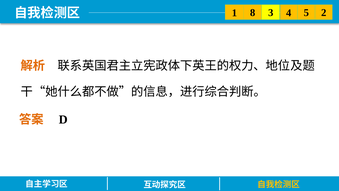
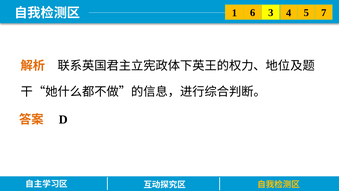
8: 8 -> 6
2: 2 -> 7
